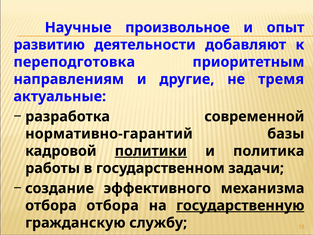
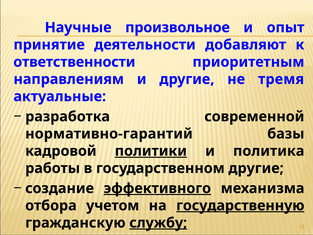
развитию: развитию -> принятие
переподготовка: переподготовка -> ответственности
государственном задачи: задачи -> другие
эффективного underline: none -> present
отбора отбора: отбора -> учетом
службу underline: none -> present
